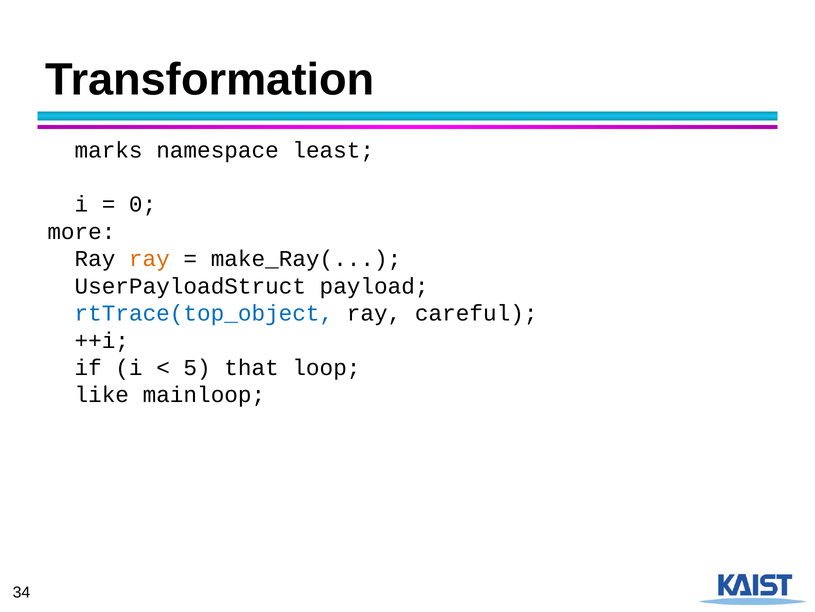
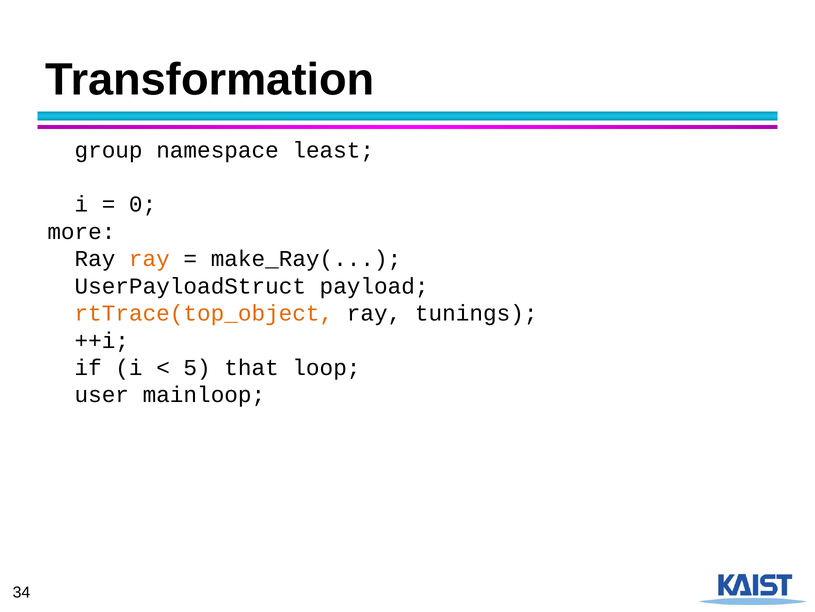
marks: marks -> group
rtTrace(top_object colour: blue -> orange
careful: careful -> tunings
like: like -> user
